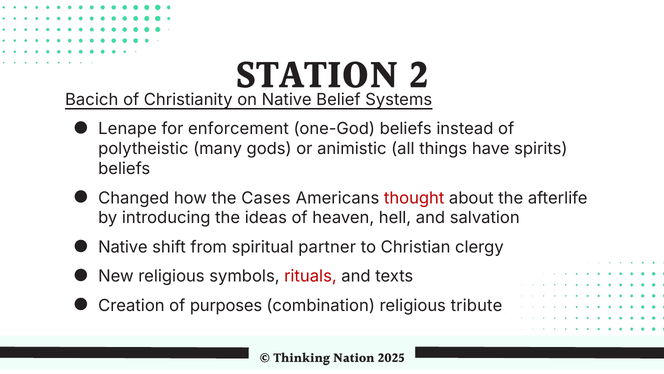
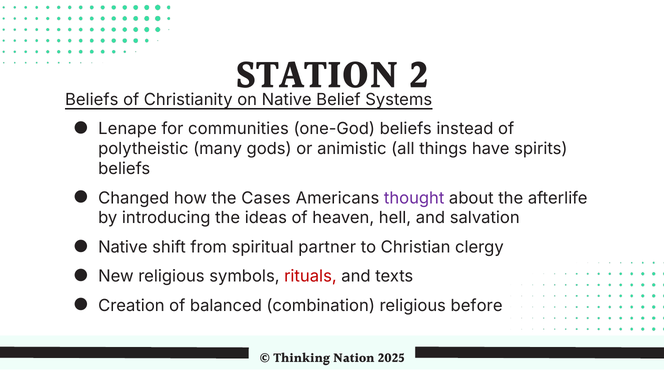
Bacich at (92, 100): Bacich -> Beliefs
enforcement: enforcement -> communities
thought colour: red -> purple
purposes: purposes -> balanced
tribute: tribute -> before
